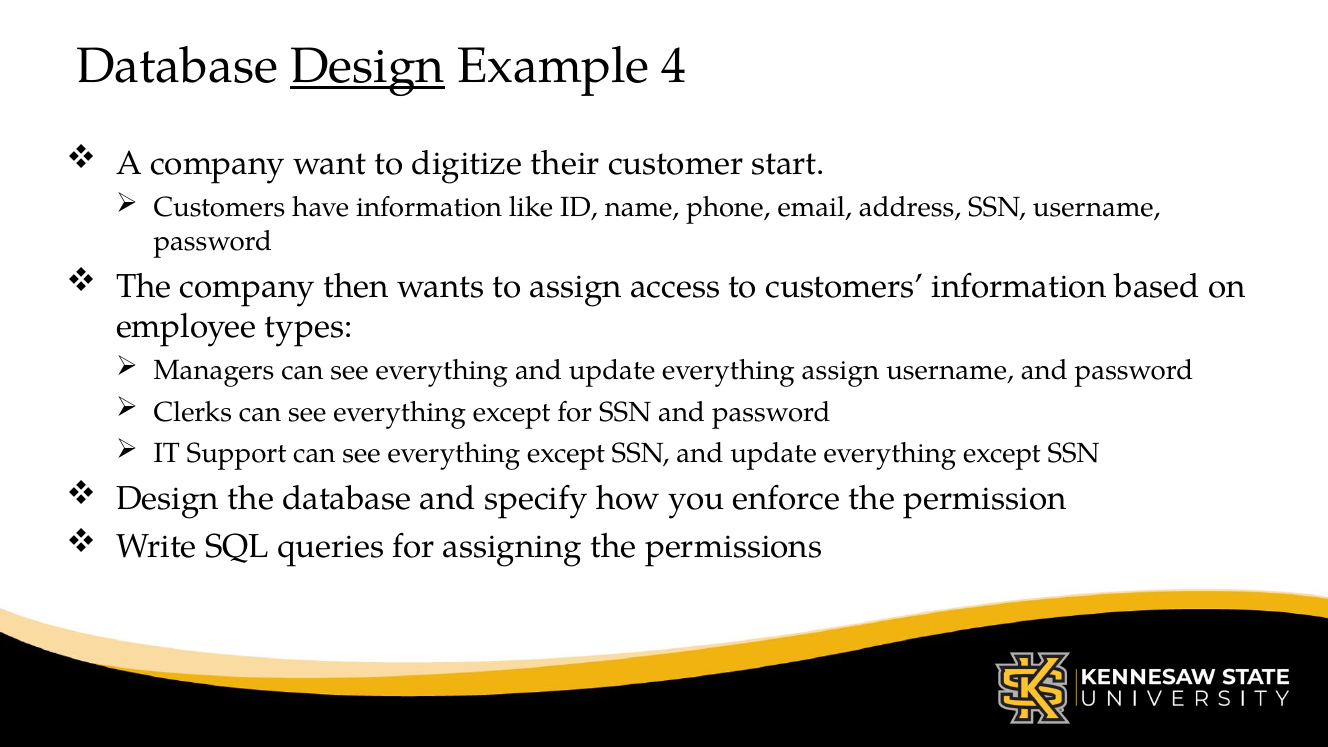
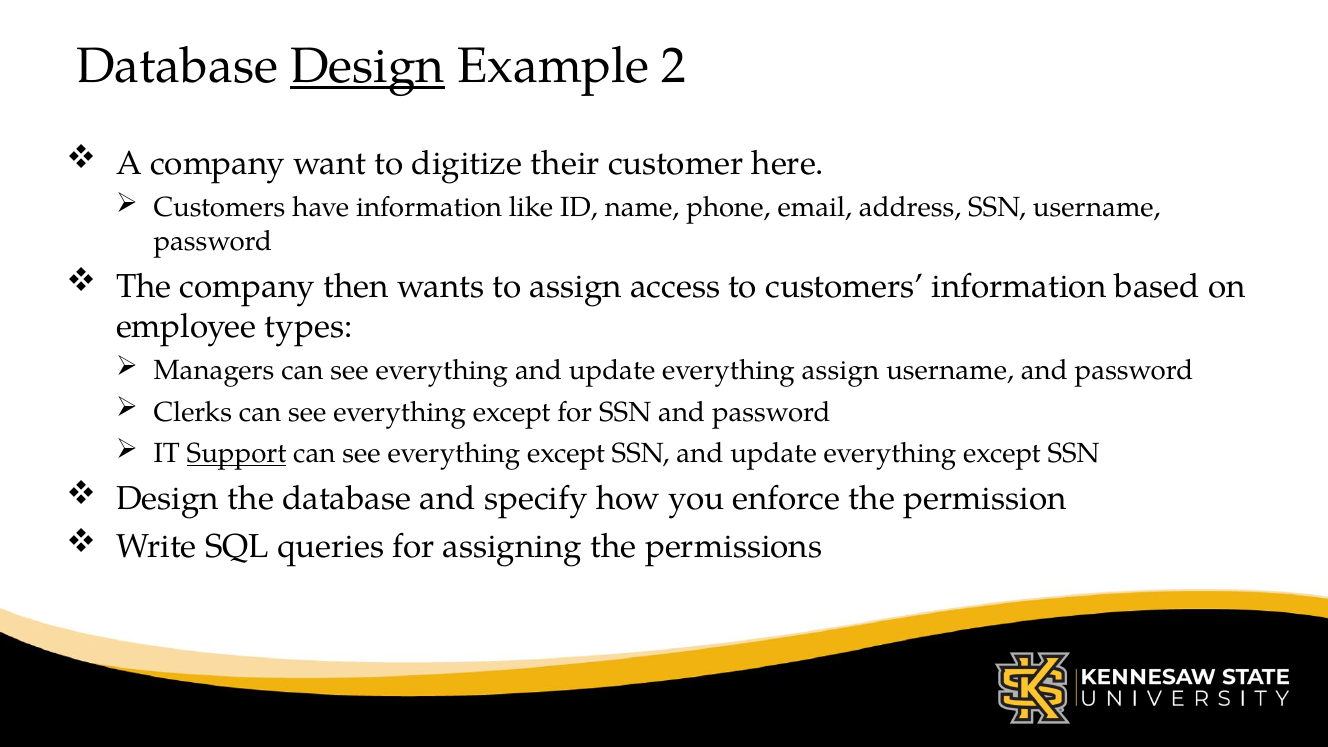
4: 4 -> 2
start: start -> here
Support underline: none -> present
